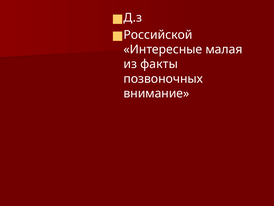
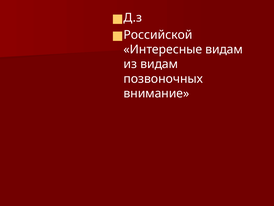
Интересные малая: малая -> видам
из факты: факты -> видам
